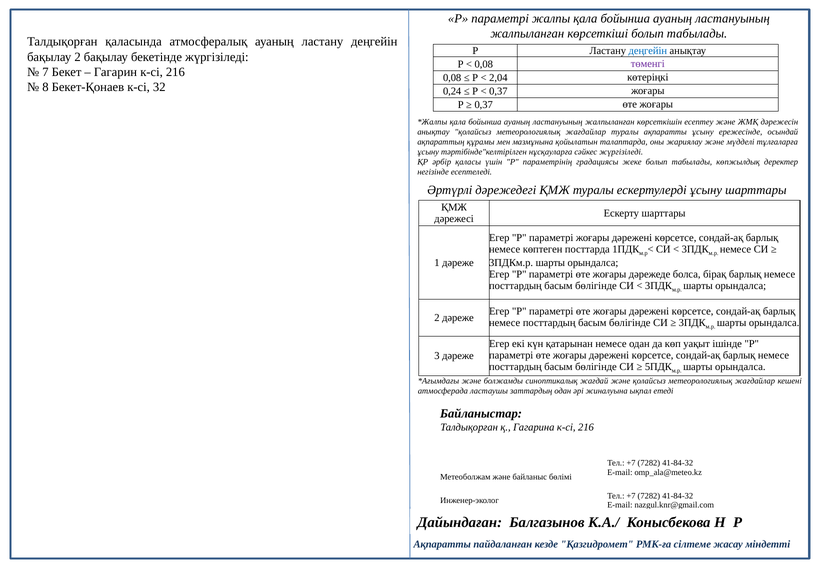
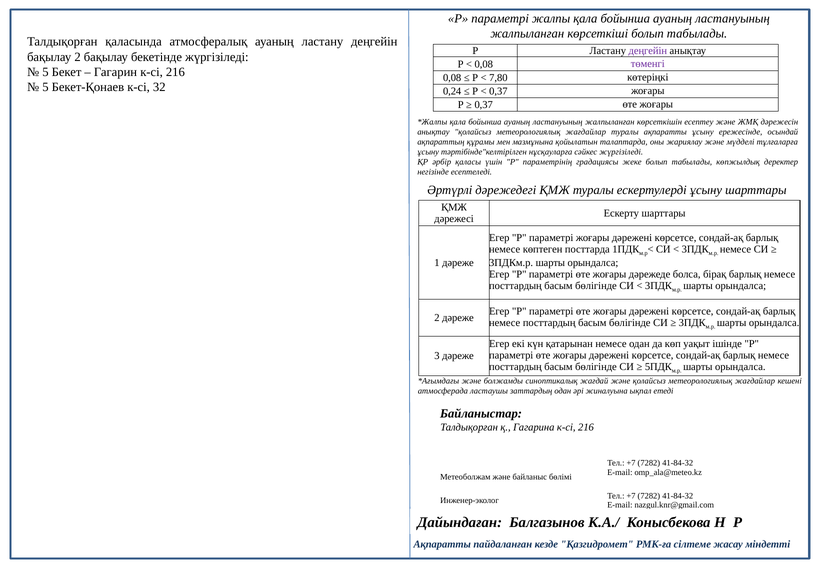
деңгейін at (648, 51) colour: blue -> purple
7 at (45, 72): 7 -> 5
2,04: 2,04 -> 7,80
8 at (45, 87): 8 -> 5
